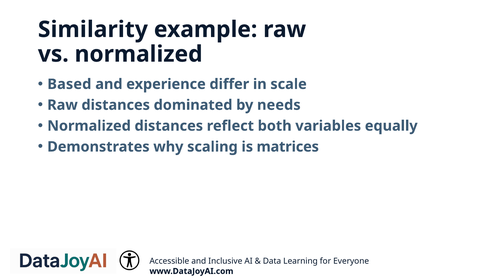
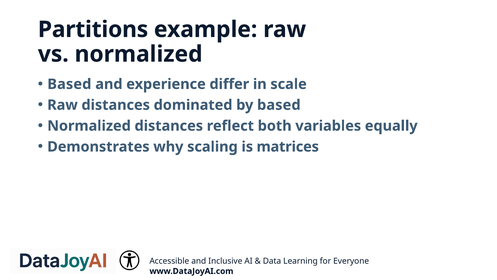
Similarity: Similarity -> Partitions
by needs: needs -> based
